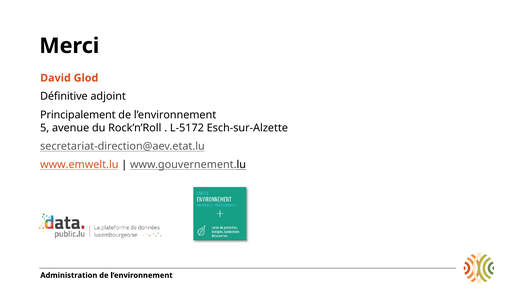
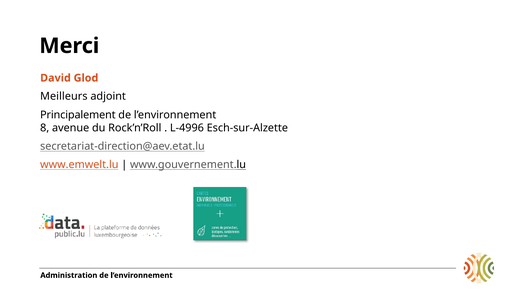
Définitive: Définitive -> Meilleurs
5: 5 -> 8
L-5172: L-5172 -> L-4996
